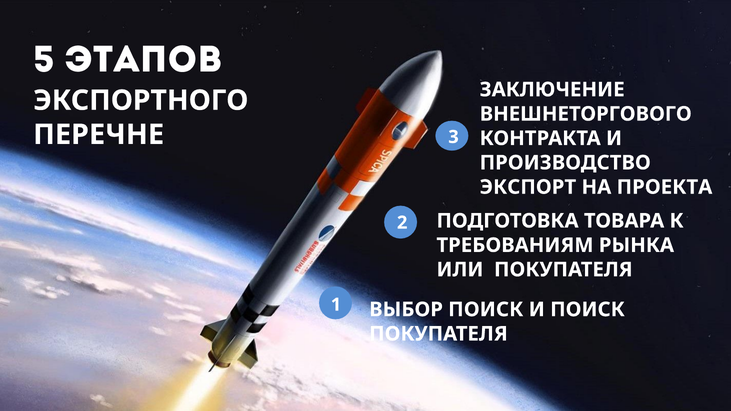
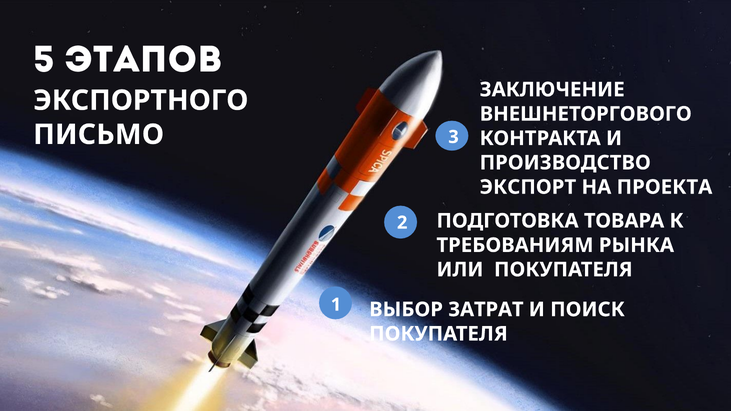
ПЕРЕЧНЕ: ПЕРЕЧНЕ -> ПИСЬМО
ВЫБОР ПОИСК: ПОИСК -> ЗАТРАТ
